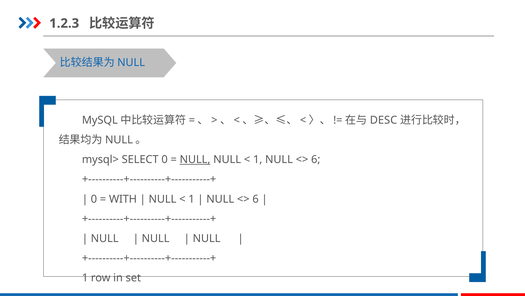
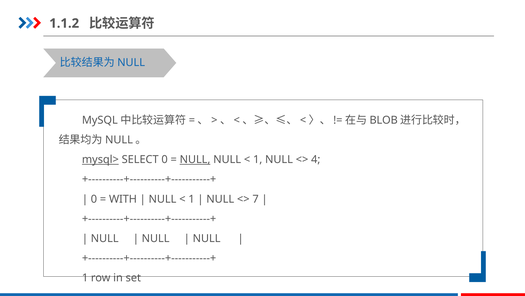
1.2.3: 1.2.3 -> 1.1.2
DESC: DESC -> BLOB
mysql> underline: none -> present
6 at (316, 159): 6 -> 4
6 at (256, 199): 6 -> 7
